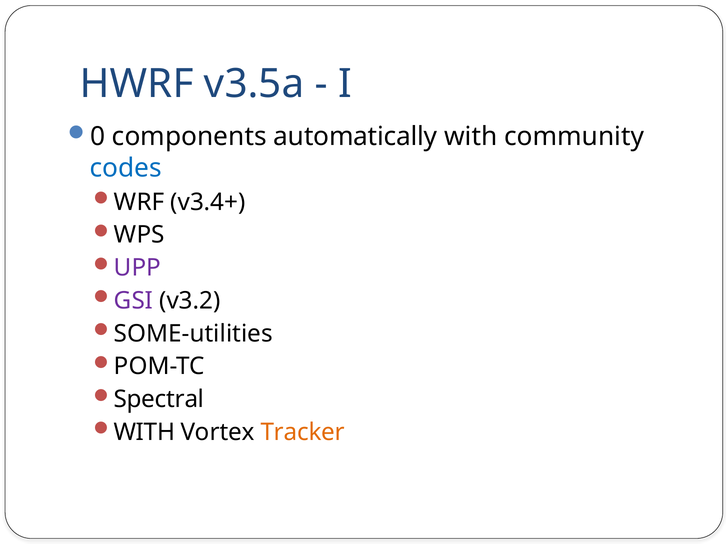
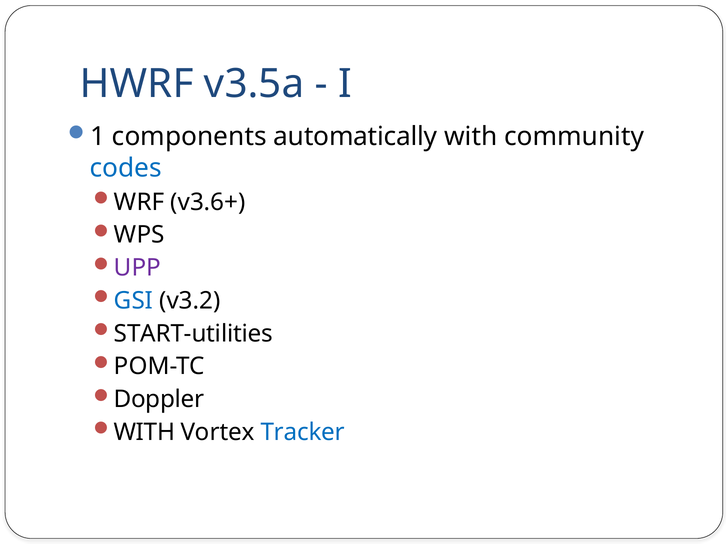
0: 0 -> 1
v3.4+: v3.4+ -> v3.6+
GSI colour: purple -> blue
SOME-utilities: SOME-utilities -> START-utilities
Spectral: Spectral -> Doppler
Tracker colour: orange -> blue
